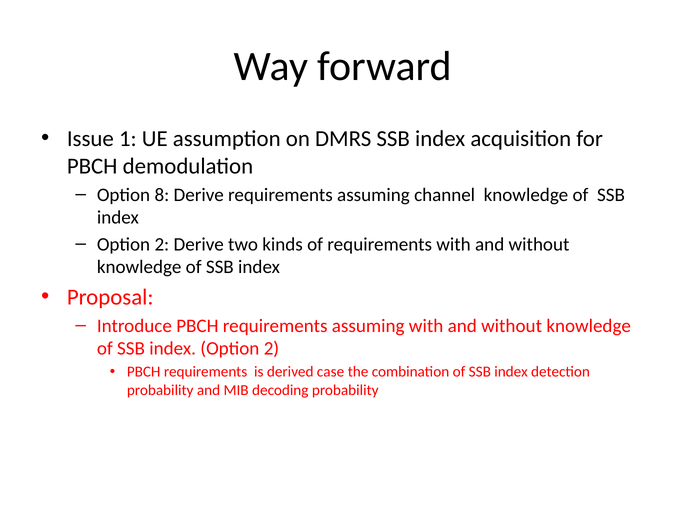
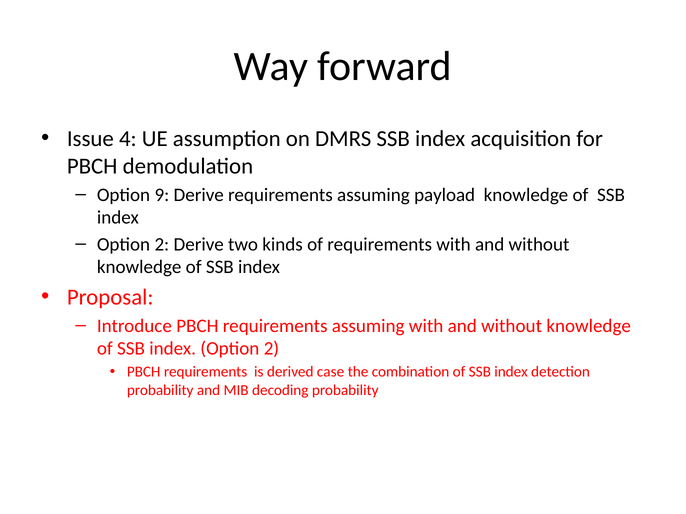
1: 1 -> 4
8: 8 -> 9
channel: channel -> payload
